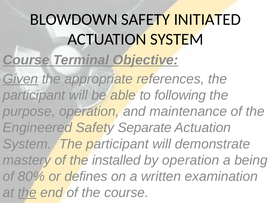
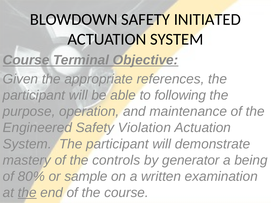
Given underline: present -> none
Separate: Separate -> Violation
installed: installed -> controls
by operation: operation -> generator
defines: defines -> sample
